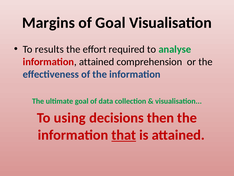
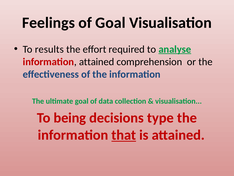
Margins: Margins -> Feelings
analyse underline: none -> present
using: using -> being
then: then -> type
